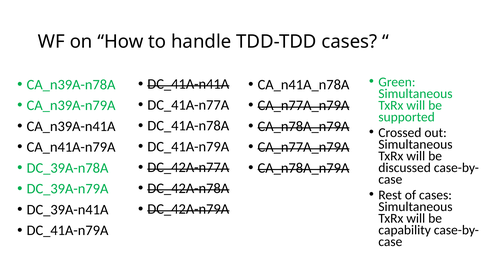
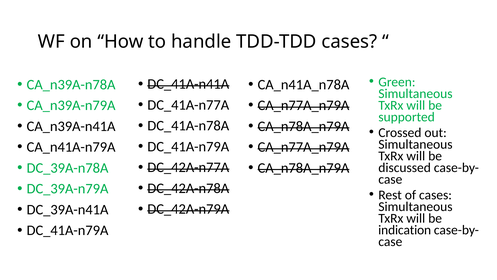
capability: capability -> indication
